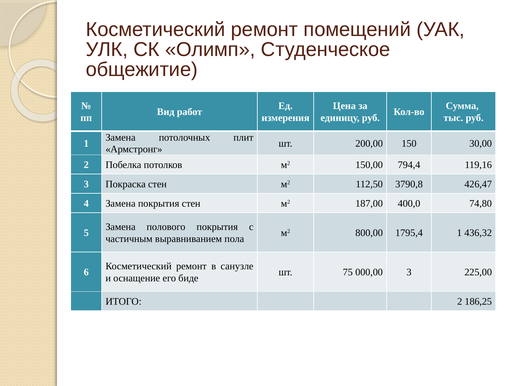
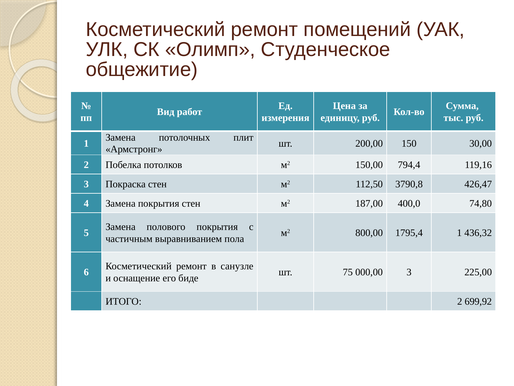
186,25: 186,25 -> 699,92
